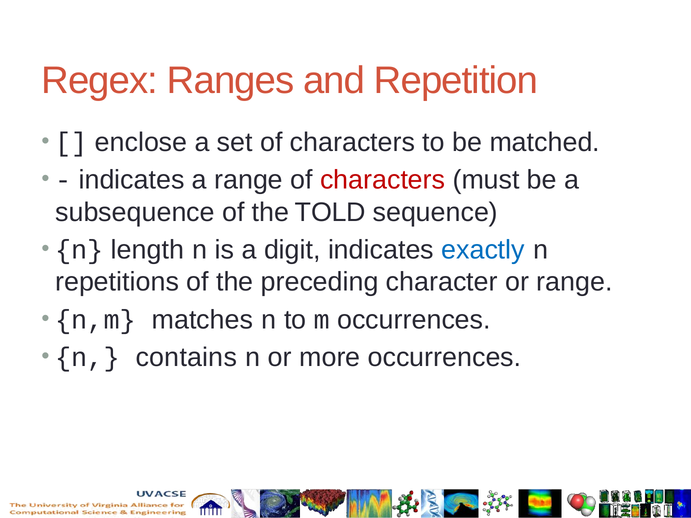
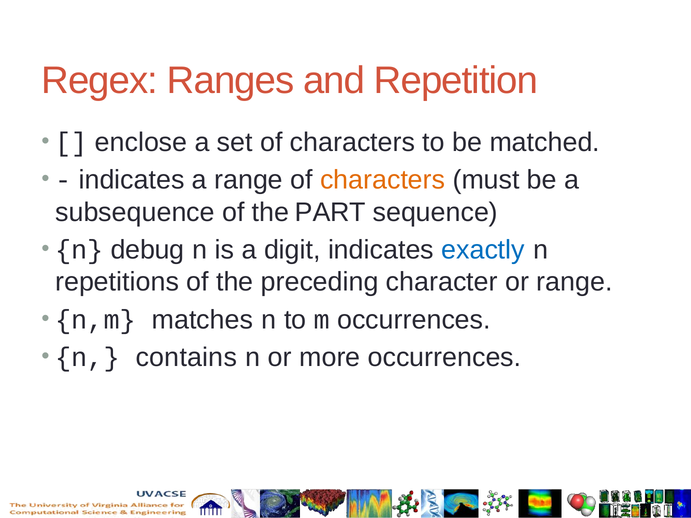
characters at (383, 180) colour: red -> orange
TOLD: TOLD -> PART
length: length -> debug
